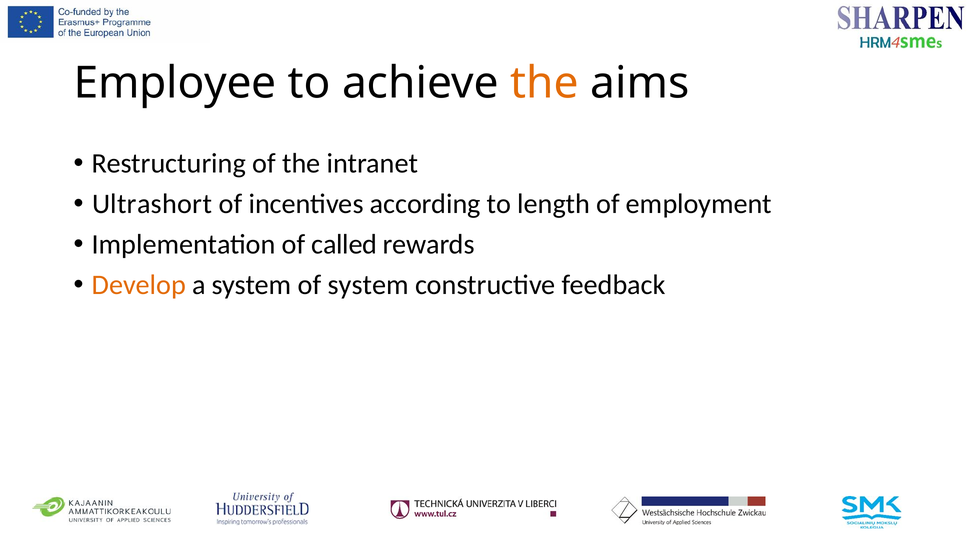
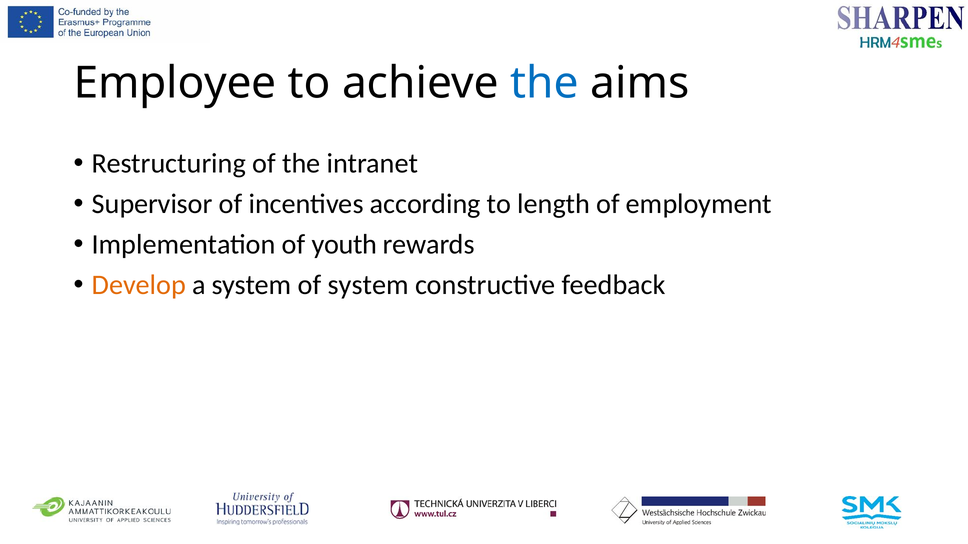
the at (544, 83) colour: orange -> blue
Ultrashort: Ultrashort -> Supervisor
called: called -> youth
